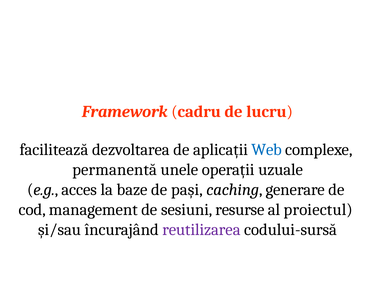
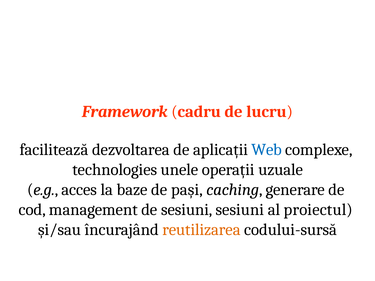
permanentă: permanentă -> technologies
sesiuni resurse: resurse -> sesiuni
reutilizarea colour: purple -> orange
